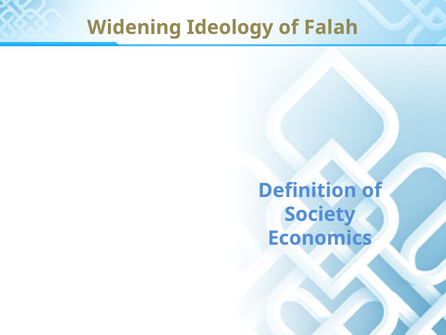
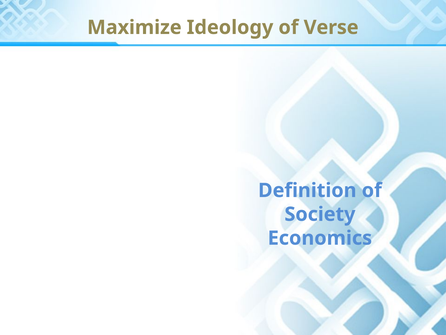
Widening: Widening -> Maximize
Falah: Falah -> Verse
